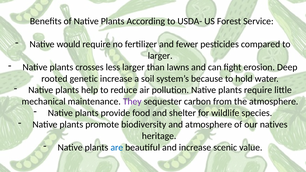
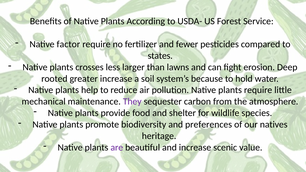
would: would -> factor
larger at (160, 56): larger -> states
genetic: genetic -> greater
and atmosphere: atmosphere -> preferences
are colour: blue -> purple
